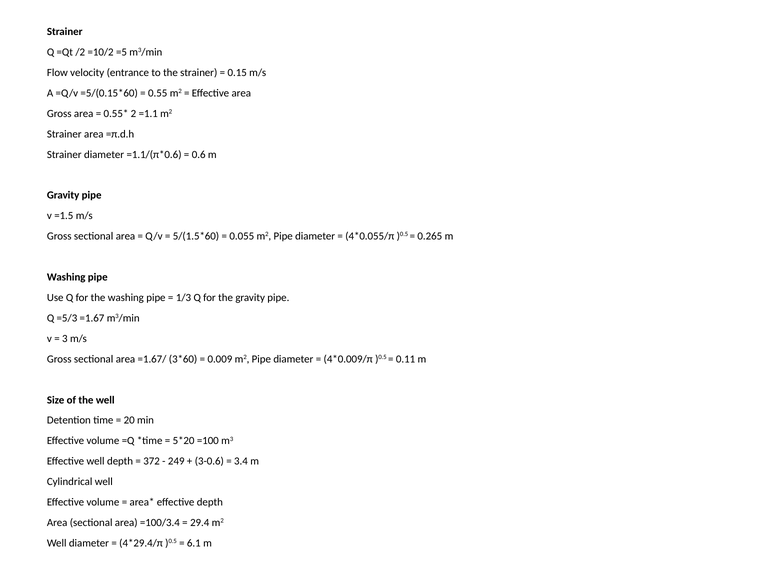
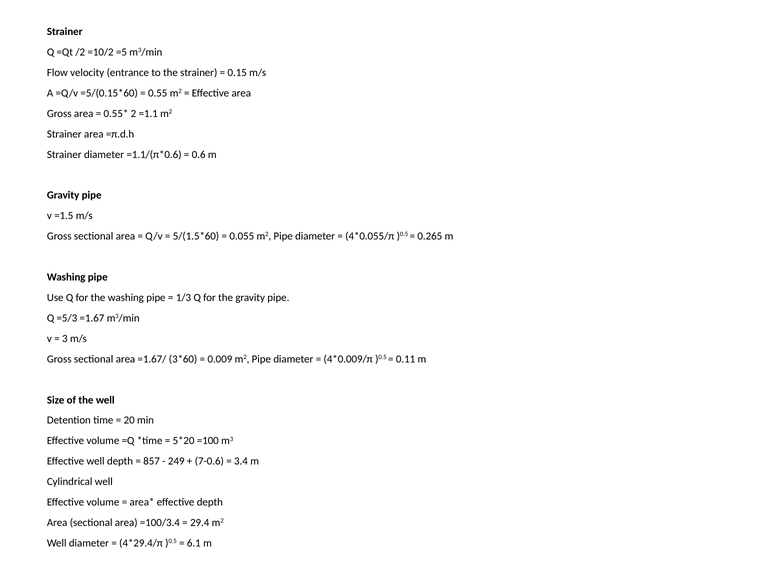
372: 372 -> 857
3-0.6: 3-0.6 -> 7-0.6
